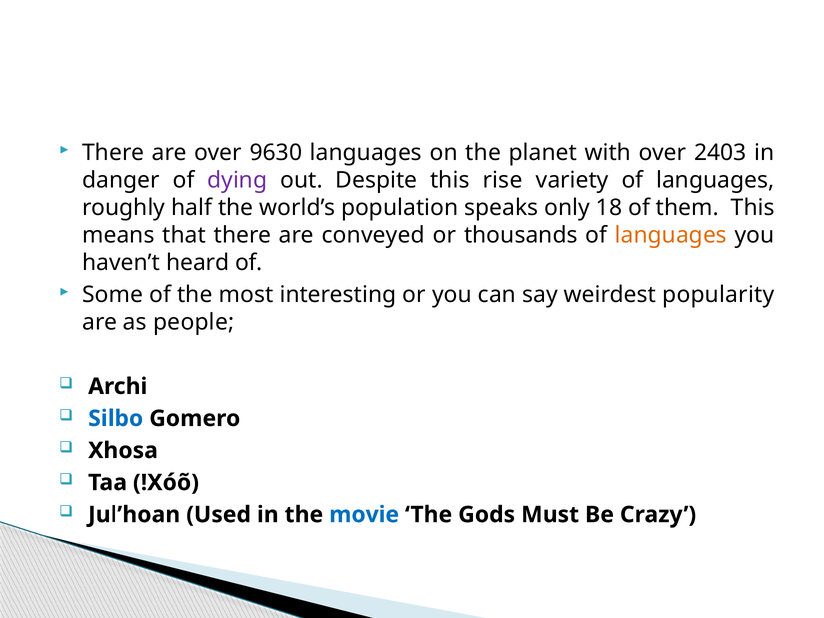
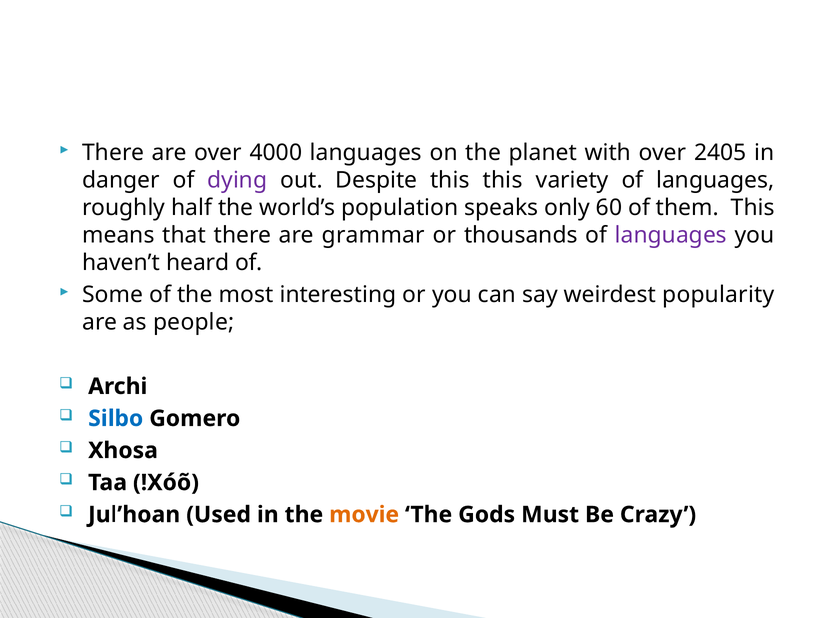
9630: 9630 -> 4000
2403: 2403 -> 2405
this rise: rise -> this
18: 18 -> 60
conveyed: conveyed -> grammar
languages at (671, 235) colour: orange -> purple
movie colour: blue -> orange
